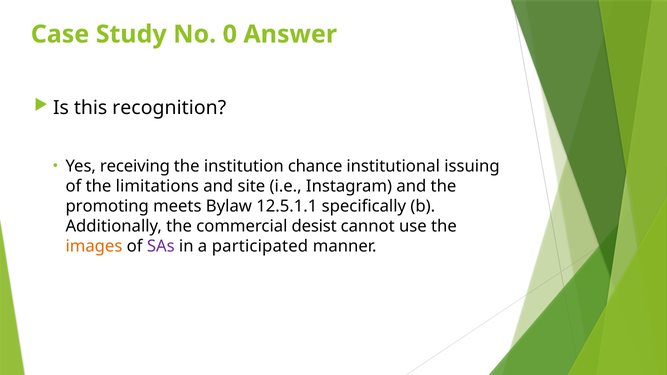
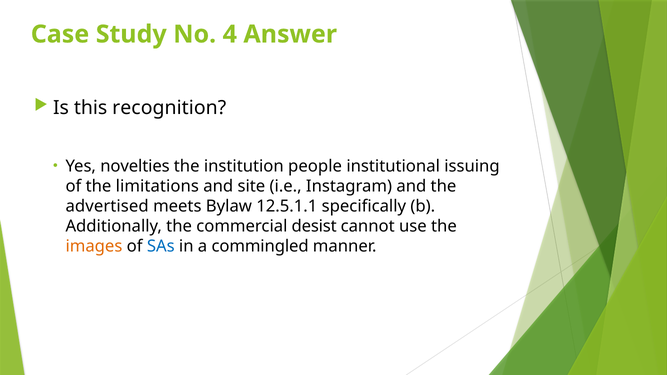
0: 0 -> 4
receiving: receiving -> novelties
chance: chance -> people
promoting: promoting -> advertised
SAs colour: purple -> blue
participated: participated -> commingled
